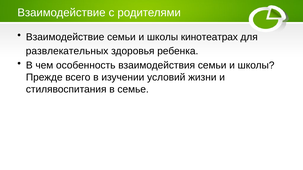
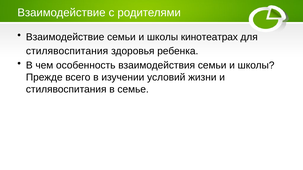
развлекательных at (67, 51): развлекательных -> стилявоспитания
